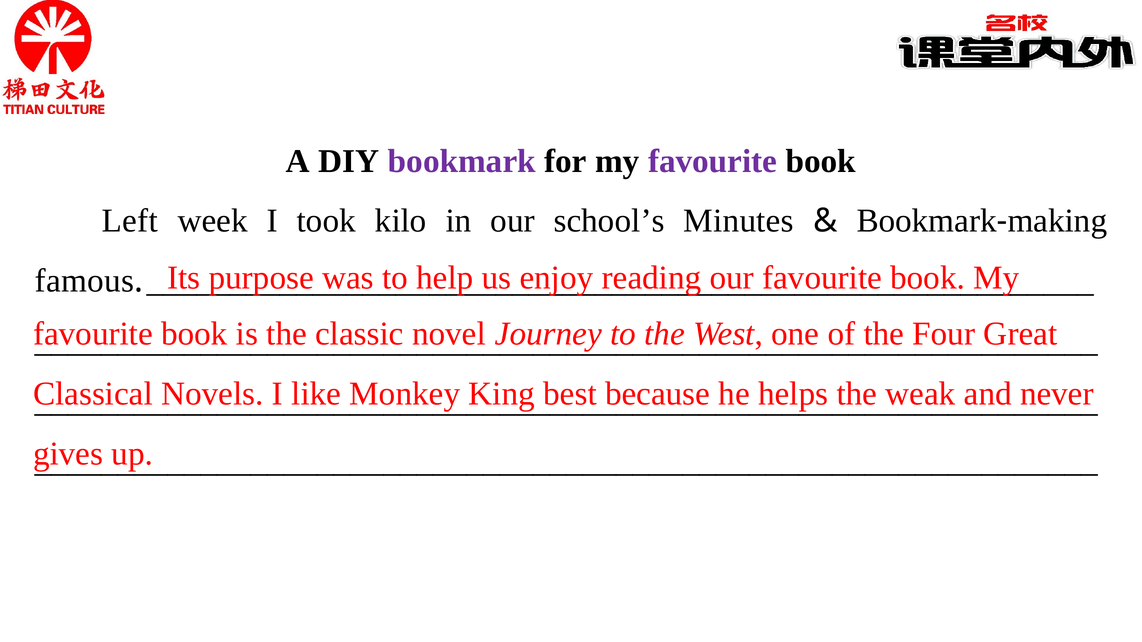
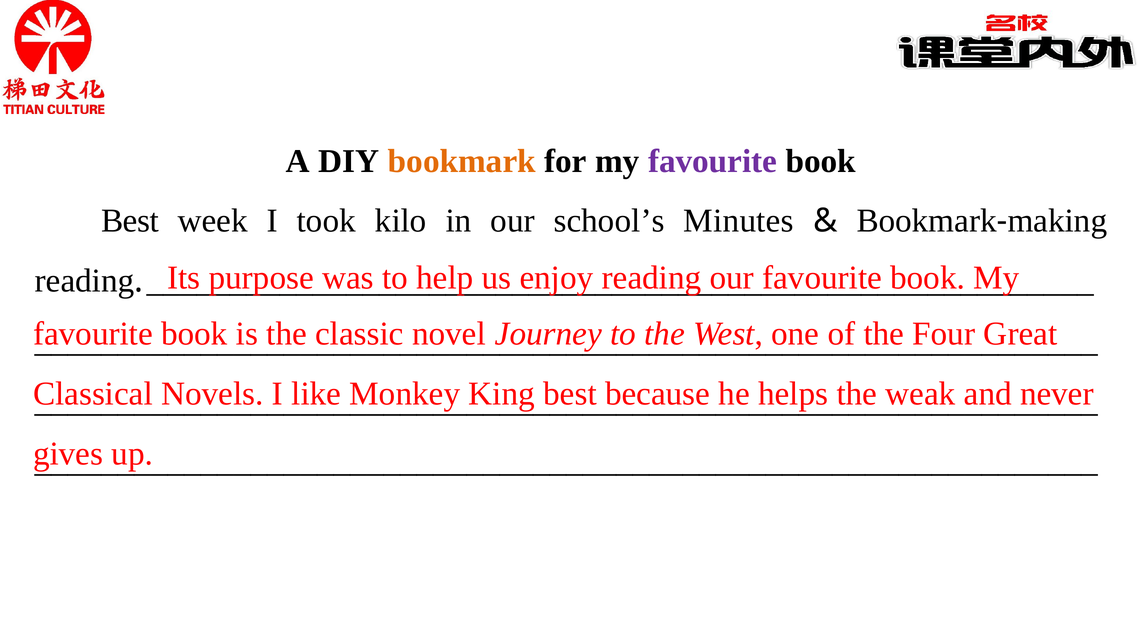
bookmark at (462, 161) colour: purple -> orange
Left at (130, 221): Left -> Best
famous at (84, 281): famous -> reading
